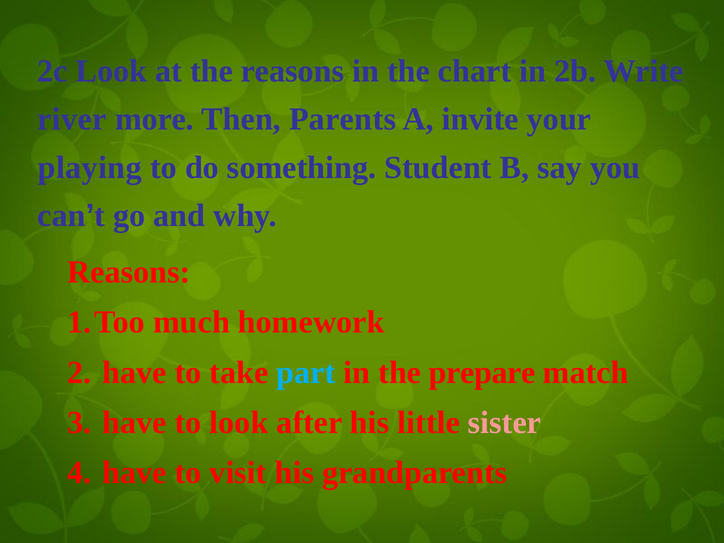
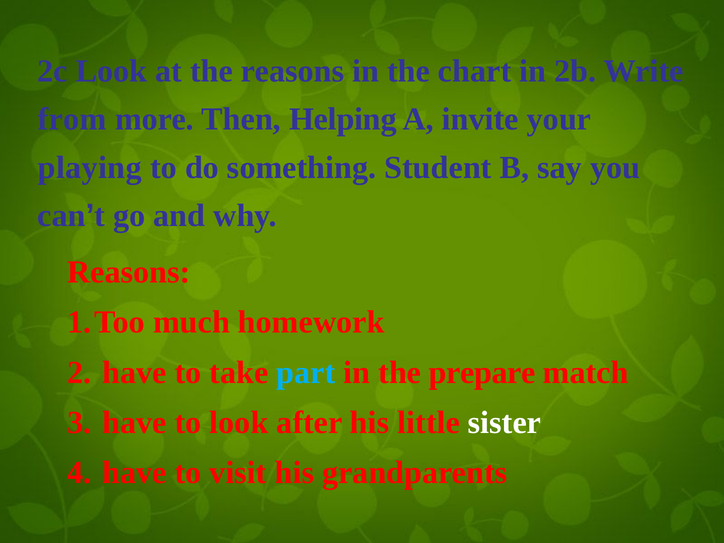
river: river -> from
Parents: Parents -> Helping
sister colour: pink -> white
